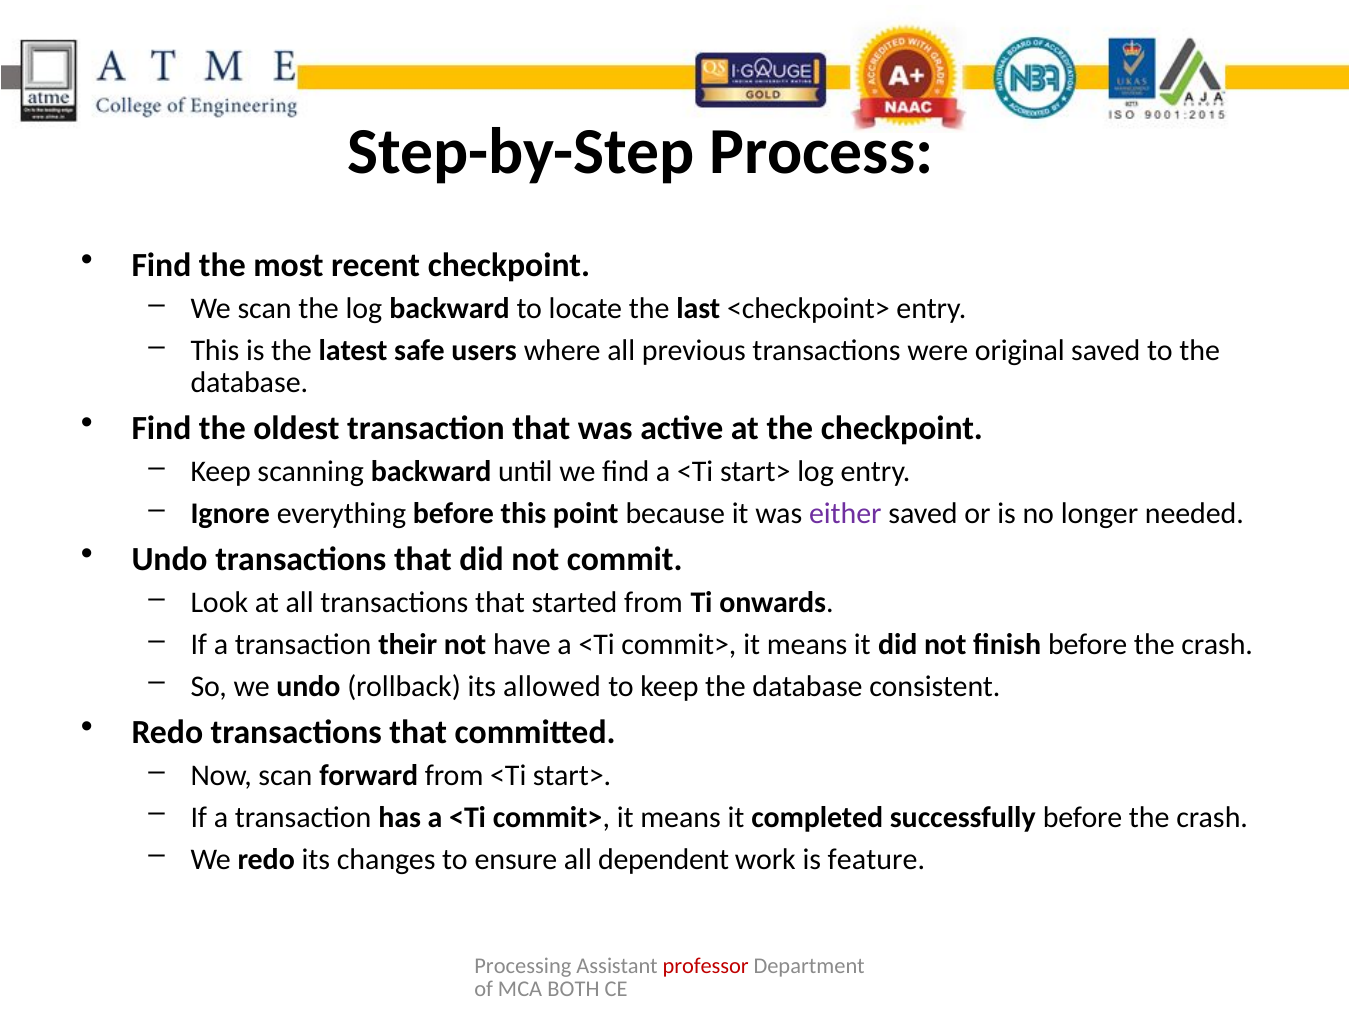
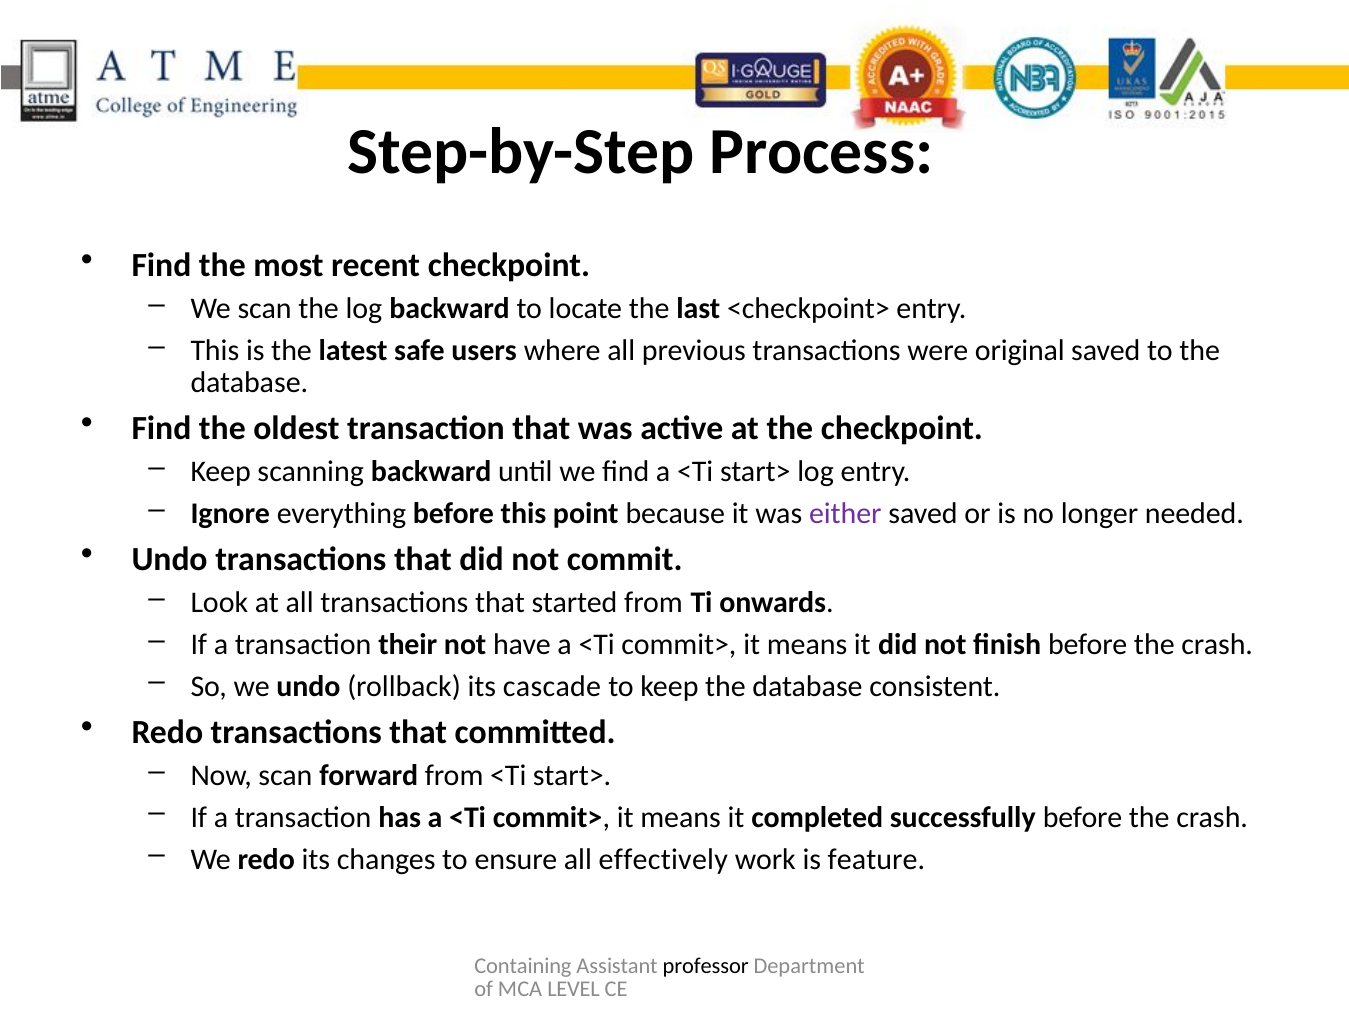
allowed: allowed -> cascade
dependent: dependent -> effectively
Processing: Processing -> Containing
professor colour: red -> black
BOTH: BOTH -> LEVEL
